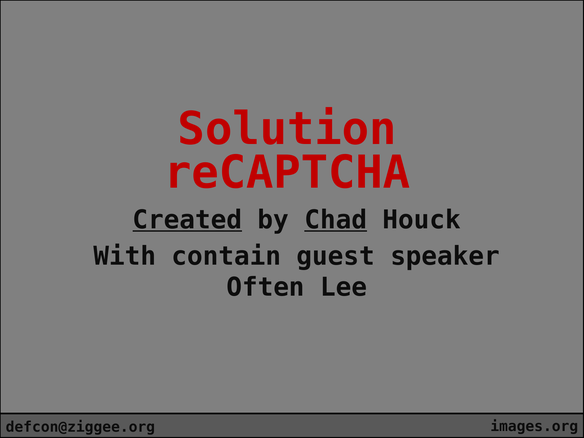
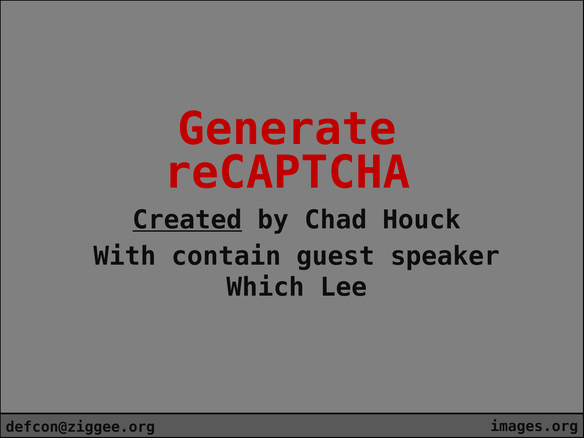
Solution: Solution -> Generate
Chad underline: present -> none
Often: Often -> Which
